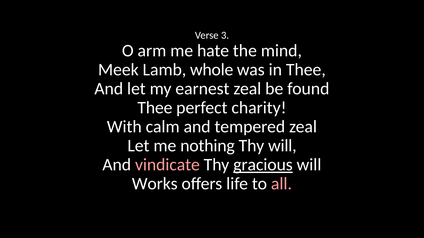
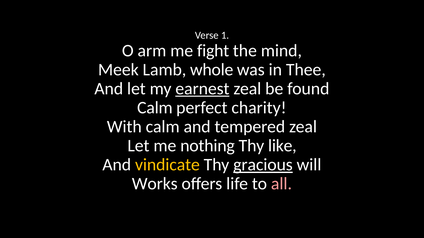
3: 3 -> 1
hate: hate -> fight
earnest underline: none -> present
Thee at (155, 108): Thee -> Calm
Thy will: will -> like
vindicate colour: pink -> yellow
